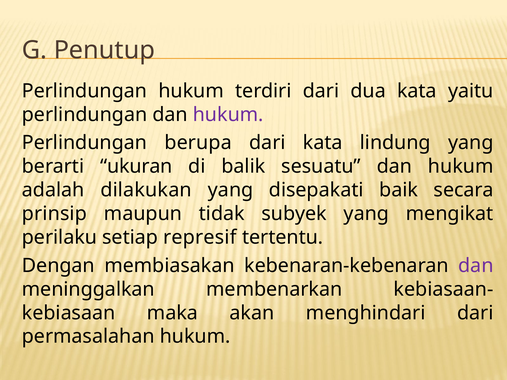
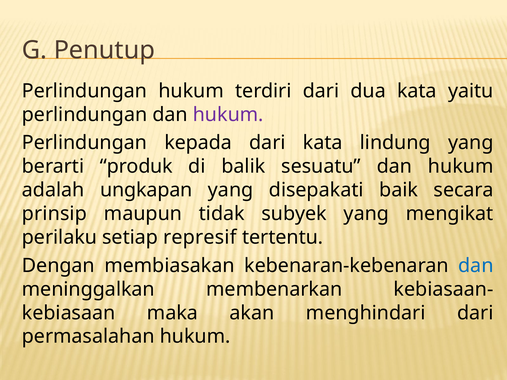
berupa: berupa -> kepada
ukuran: ukuran -> produk
dilakukan: dilakukan -> ungkapan
dan at (476, 266) colour: purple -> blue
